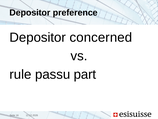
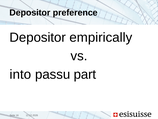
concerned: concerned -> empirically
rule: rule -> into
